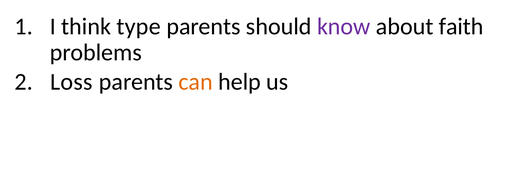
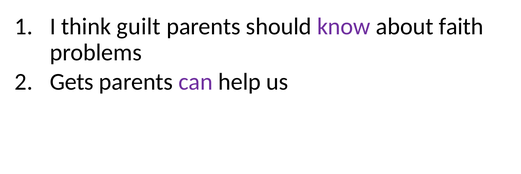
type: type -> guilt
Loss: Loss -> Gets
can colour: orange -> purple
